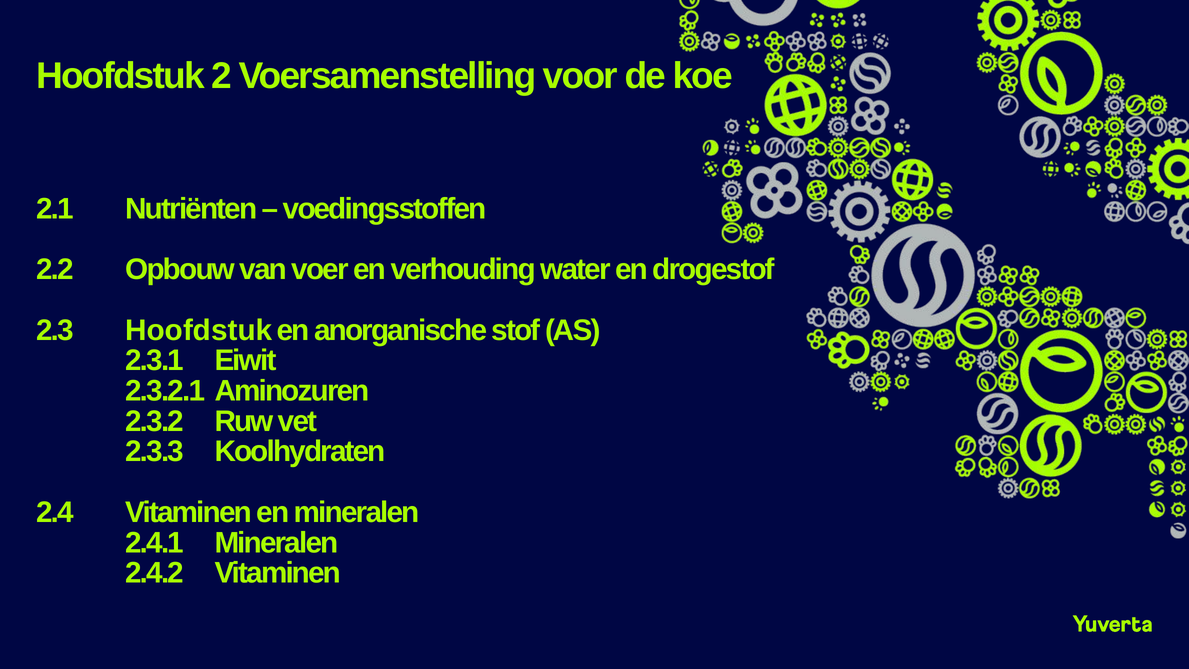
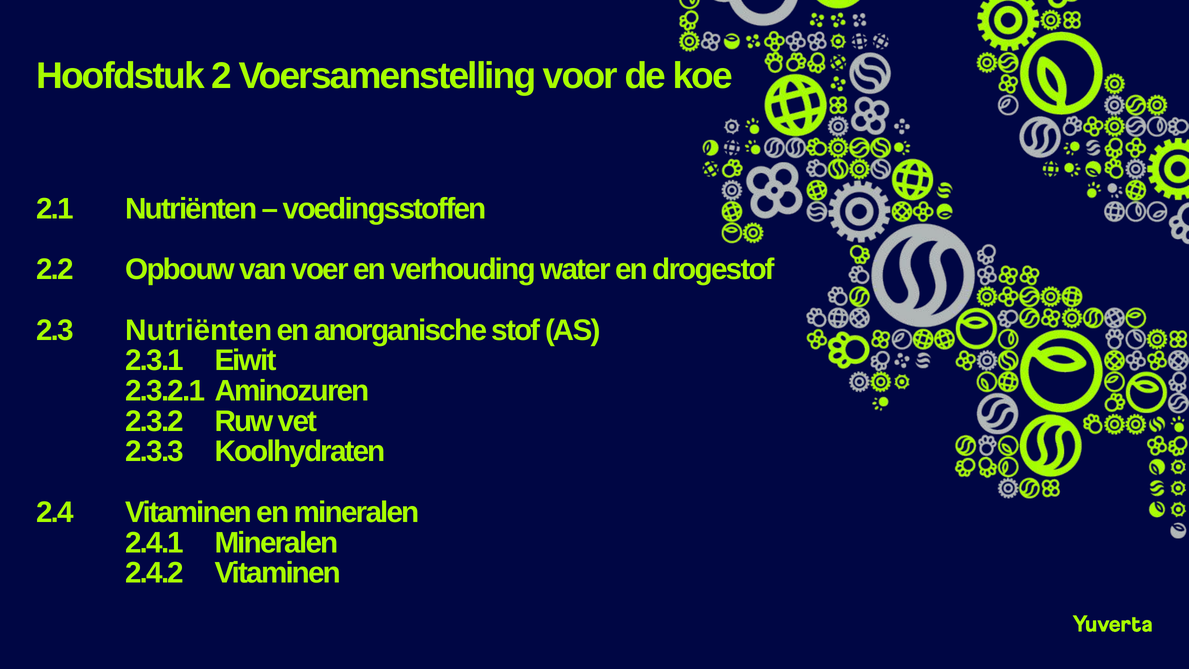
2.3 Hoofdstuk: Hoofdstuk -> Nutriënten
